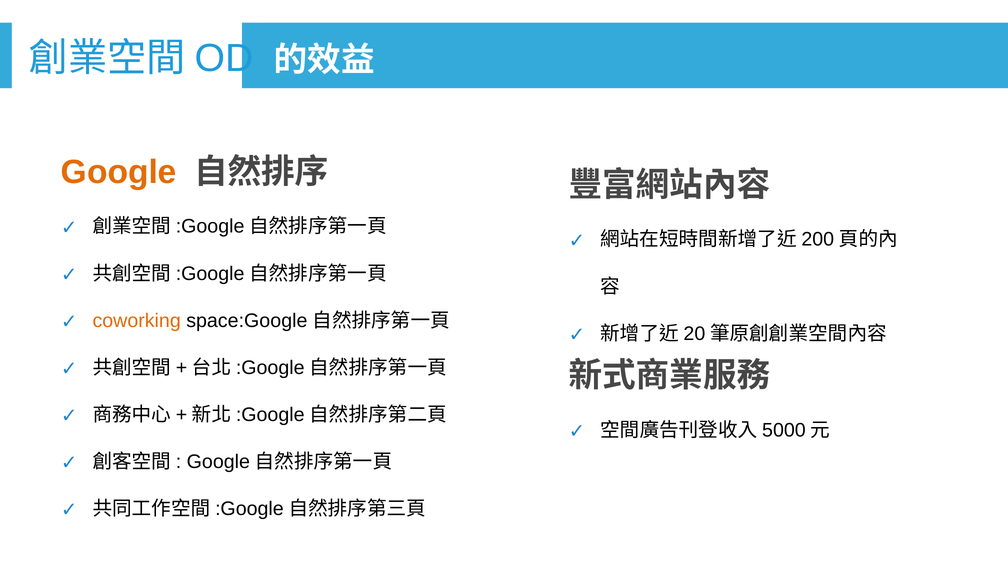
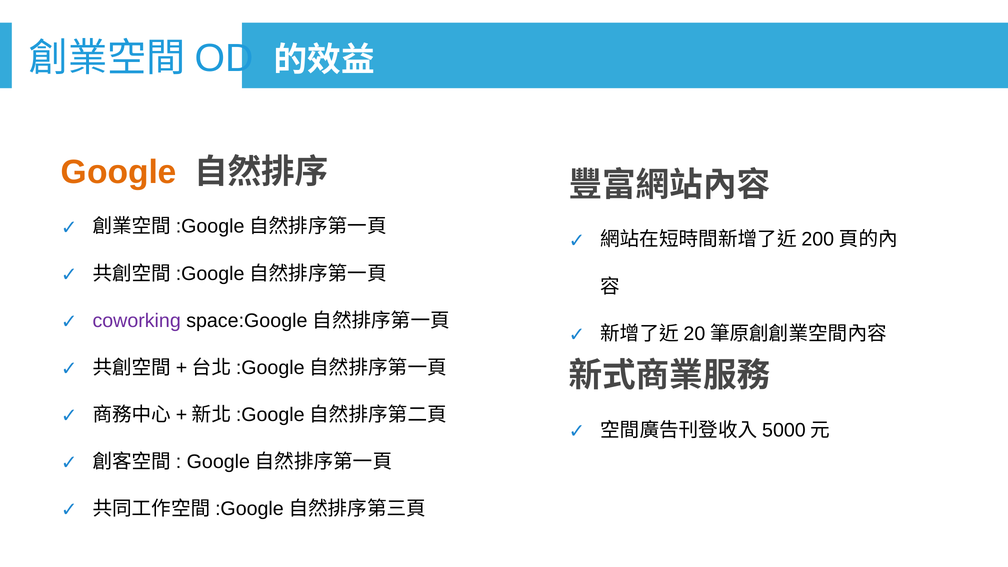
coworking colour: orange -> purple
